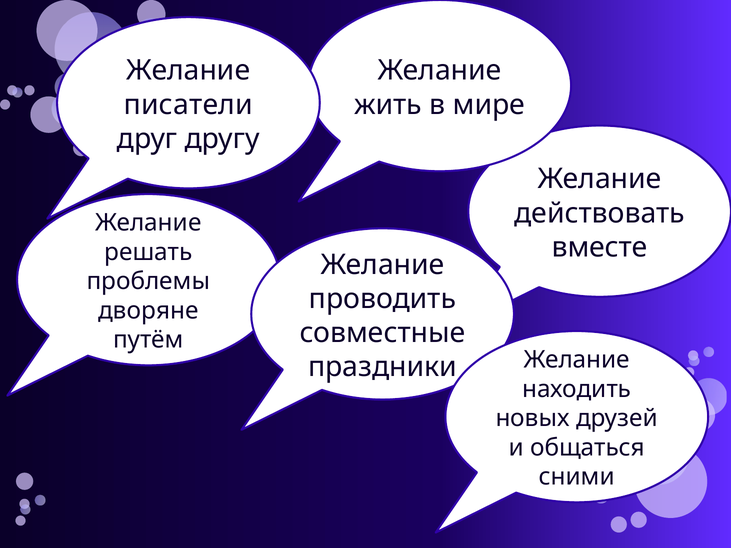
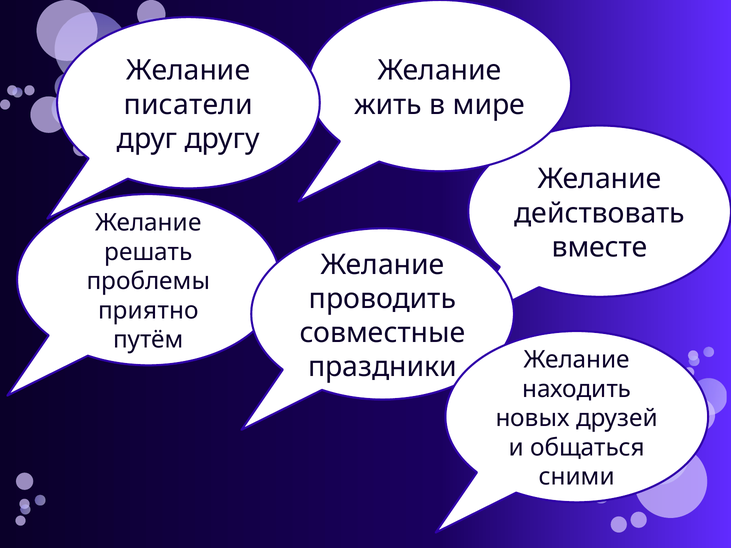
дворяне: дворяне -> приятно
